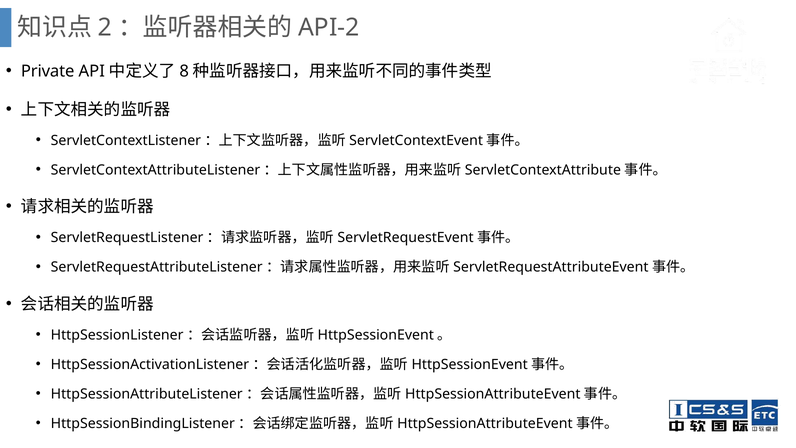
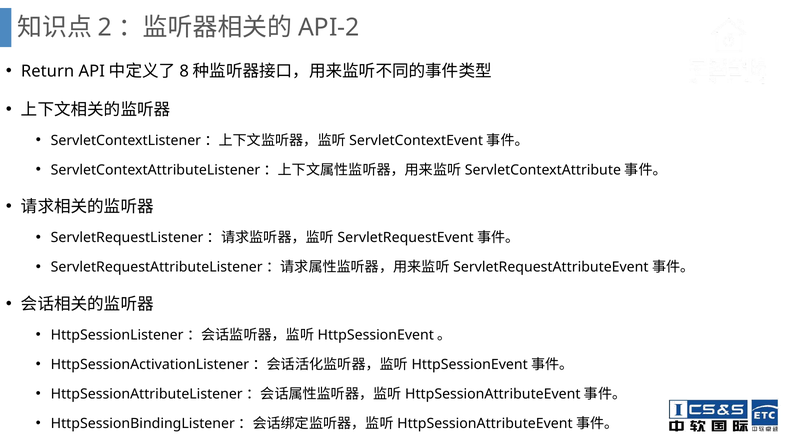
Private: Private -> Return
